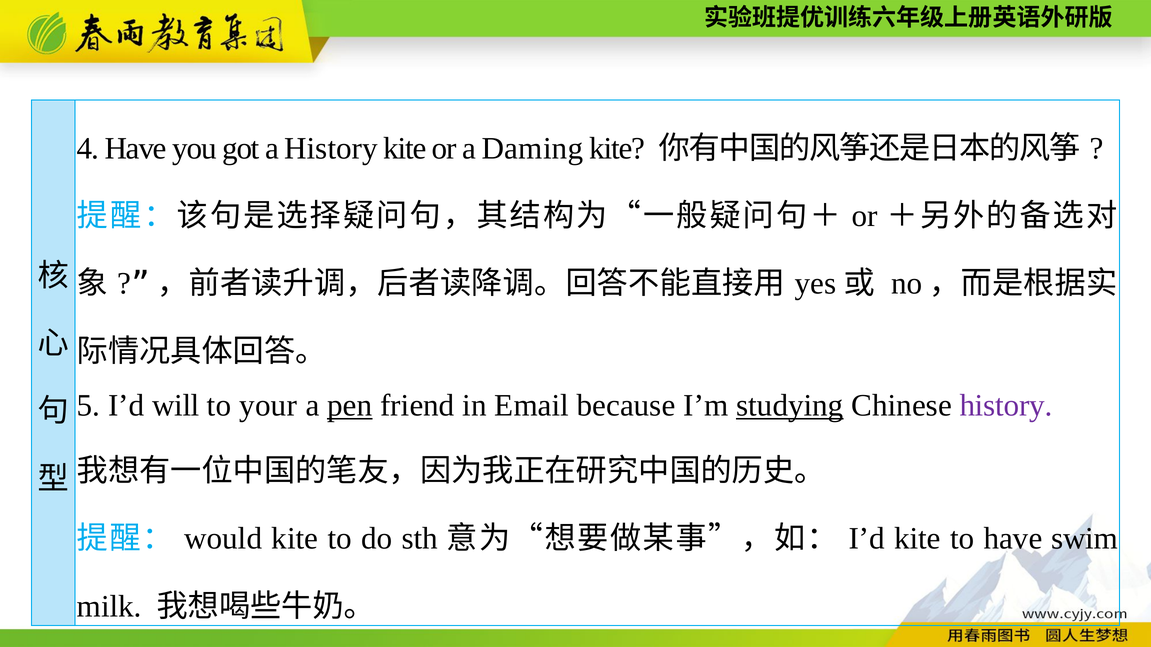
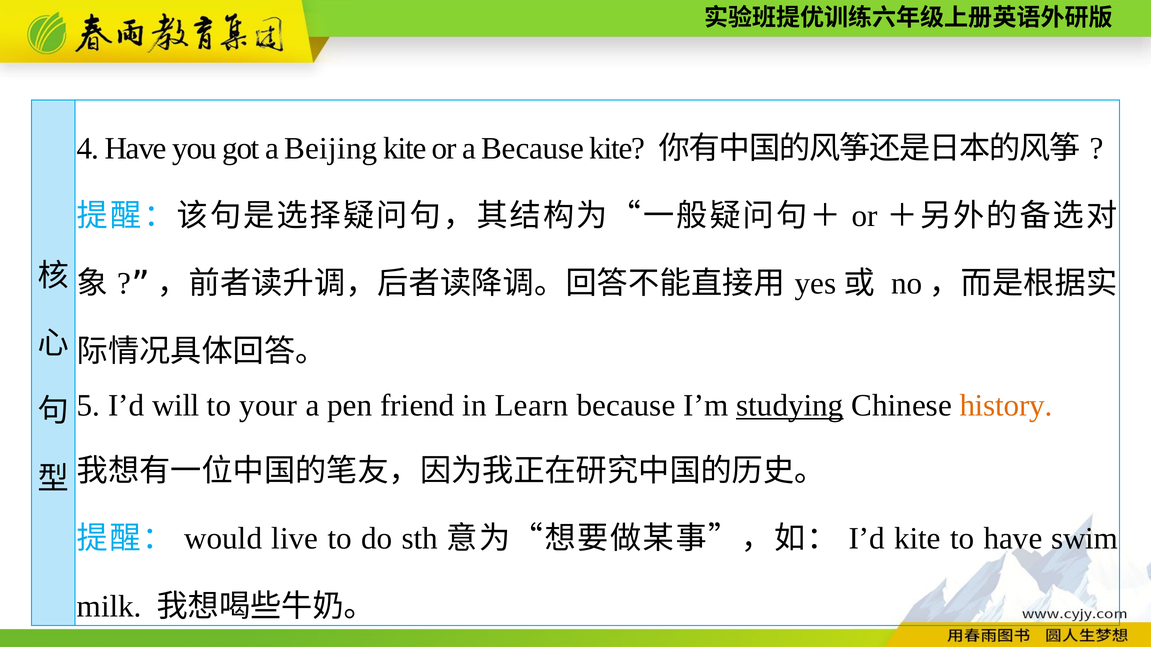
a History: History -> Beijing
a Daming: Daming -> Because
pen underline: present -> none
Email: Email -> Learn
history at (1006, 406) colour: purple -> orange
kite at (295, 539): kite -> live
